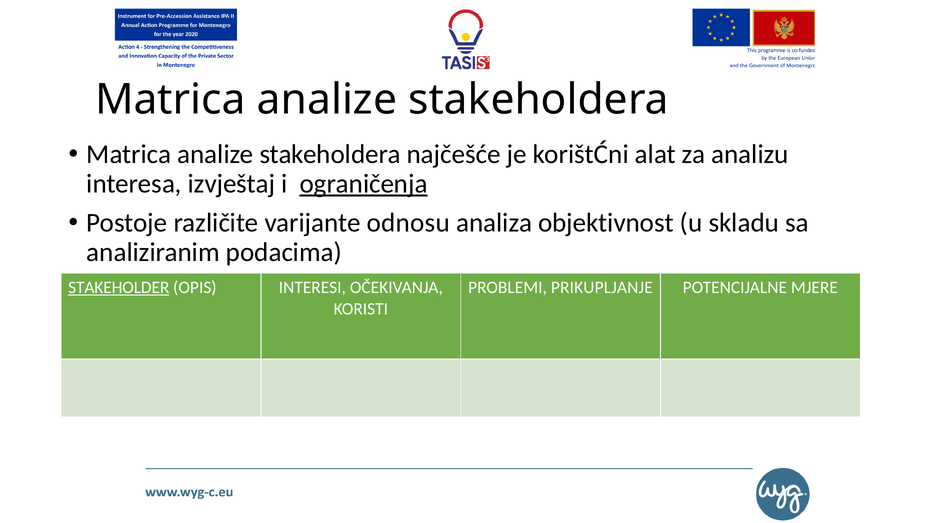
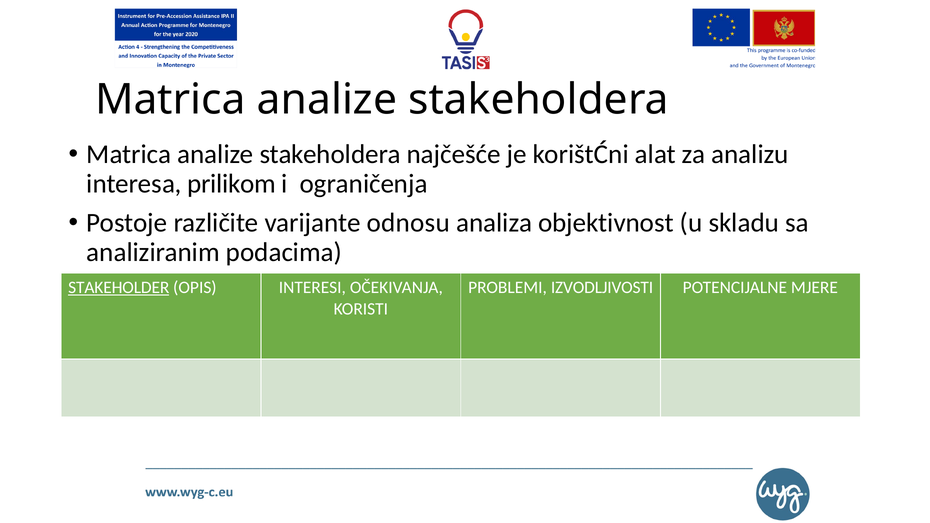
izvještaj: izvještaj -> prilikom
ograničenja underline: present -> none
PRIKUPLJANJE: PRIKUPLJANJE -> IZVODLJIVOSTI
